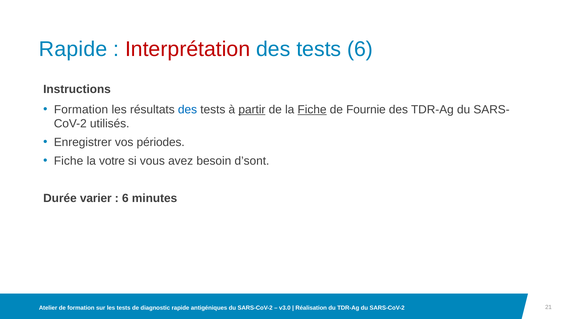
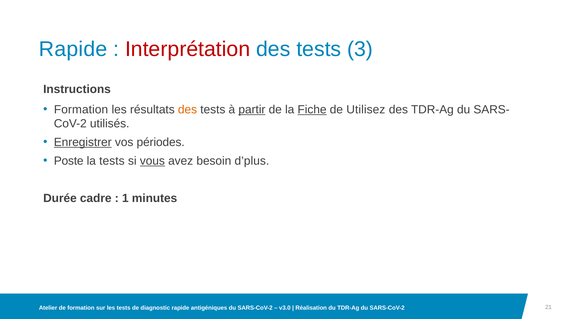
tests 6: 6 -> 3
des at (188, 109) colour: blue -> orange
Fournie: Fournie -> Utilisez
Enregistrer underline: none -> present
Fiche at (69, 161): Fiche -> Poste
la votre: votre -> tests
vous underline: none -> present
d’sont: d’sont -> d’plus
varier: varier -> cadre
6 at (125, 198): 6 -> 1
